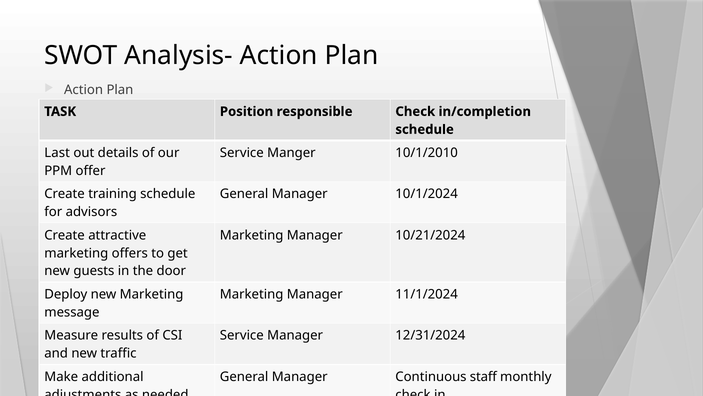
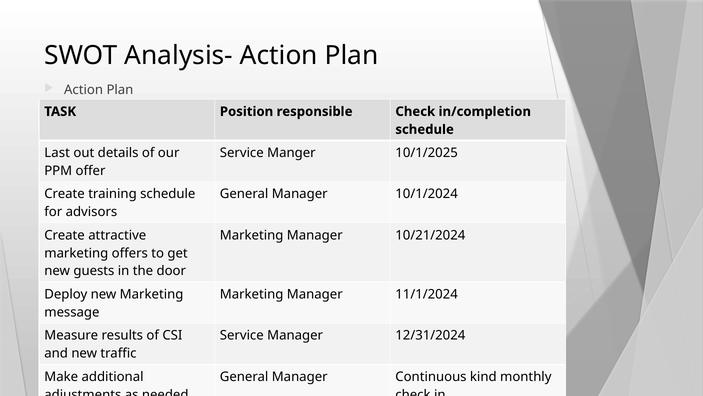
10/1/2010: 10/1/2010 -> 10/1/2025
staff: staff -> kind
